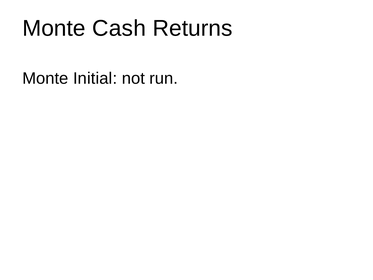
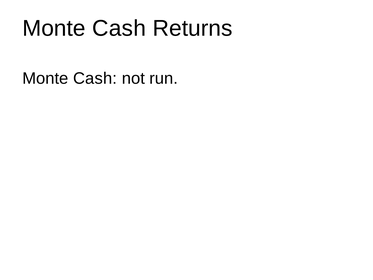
Initial at (95, 78): Initial -> Cash
